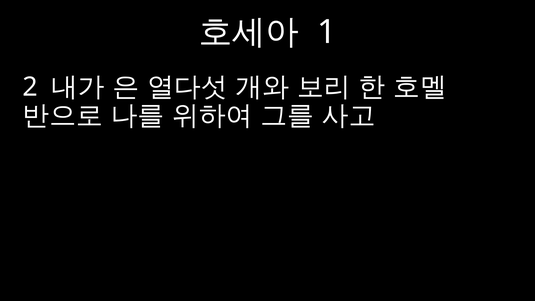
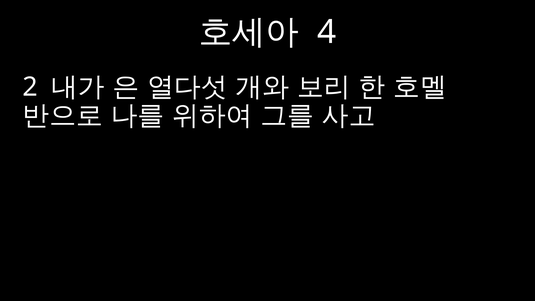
1: 1 -> 4
